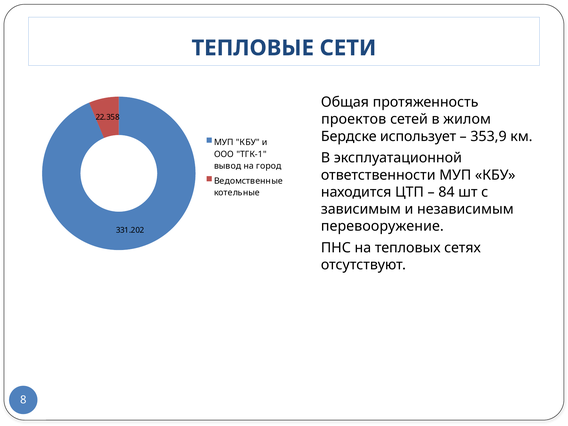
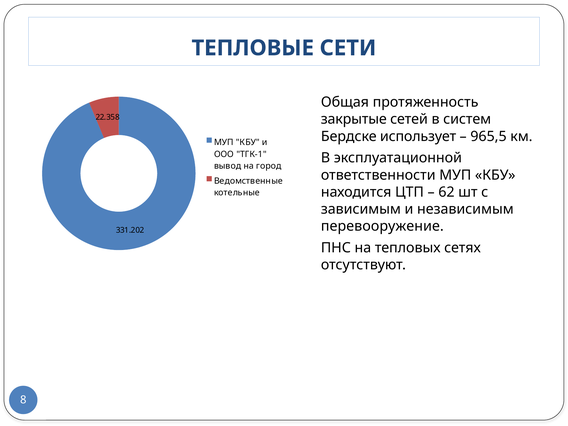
проектов: проектов -> закрытые
жилом: жилом -> систем
353,9: 353,9 -> 965,5
84: 84 -> 62
